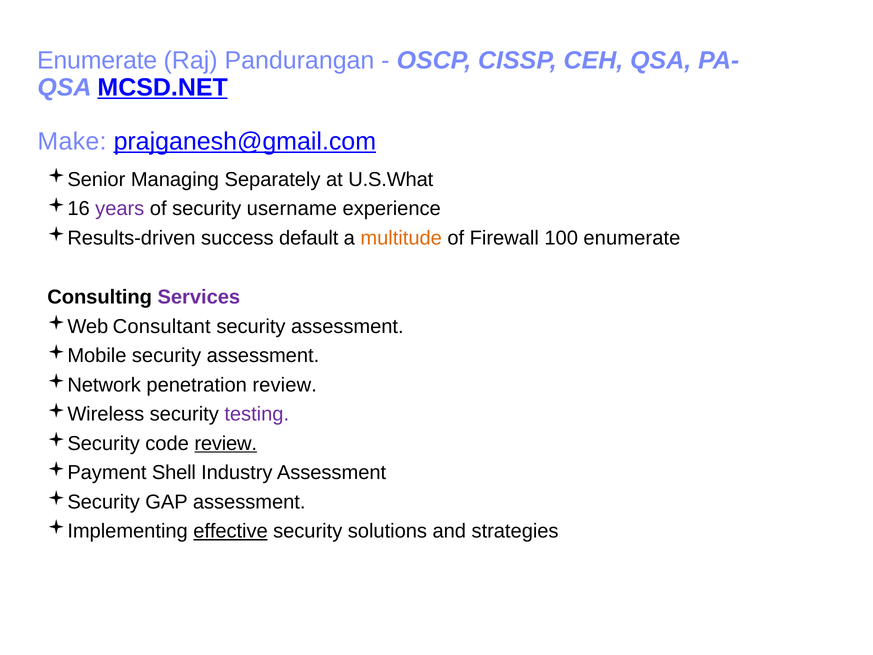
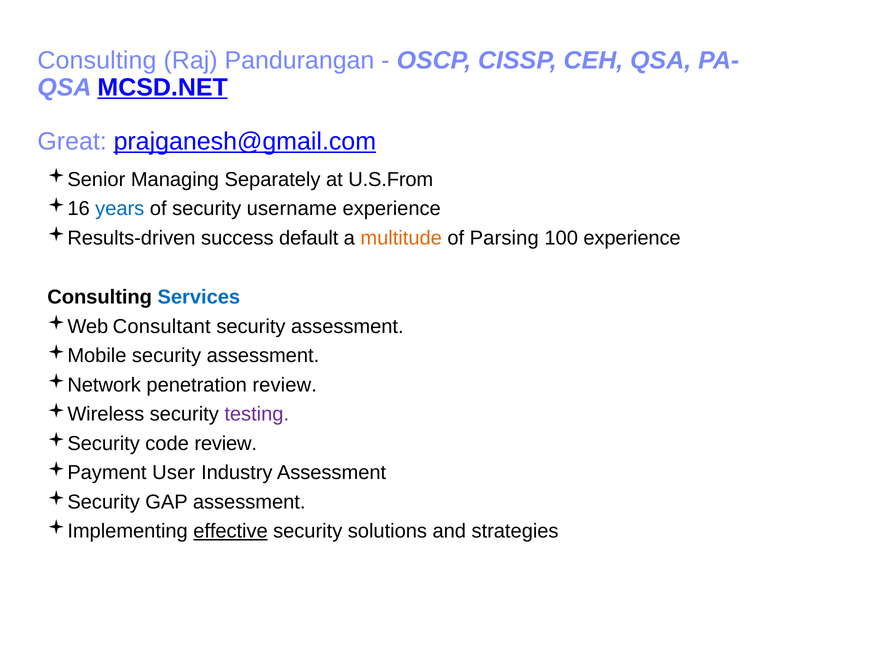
Enumerate at (97, 60): Enumerate -> Consulting
Make: Make -> Great
U.S.What: U.S.What -> U.S.From
years colour: purple -> blue
Firewall: Firewall -> Parsing
100 enumerate: enumerate -> experience
Services colour: purple -> blue
review at (226, 443) underline: present -> none
Shell: Shell -> User
